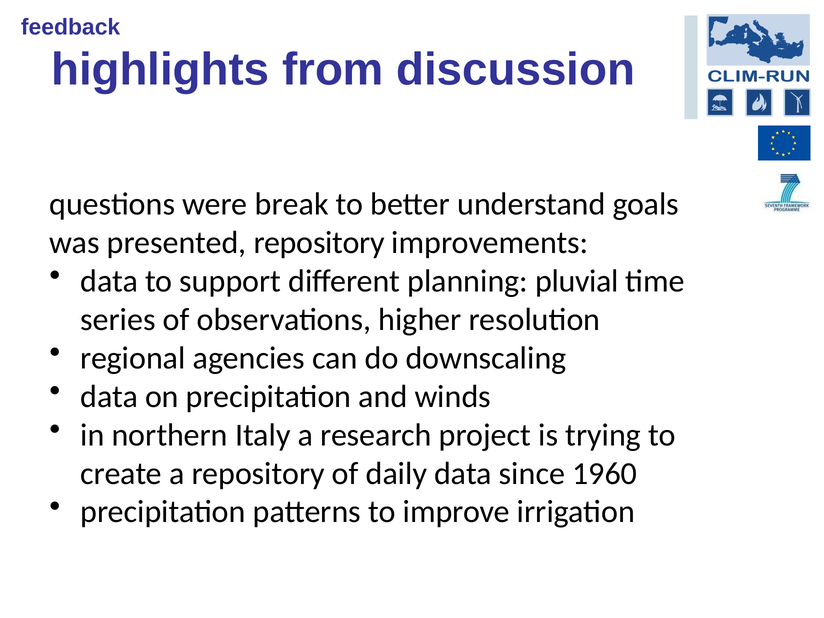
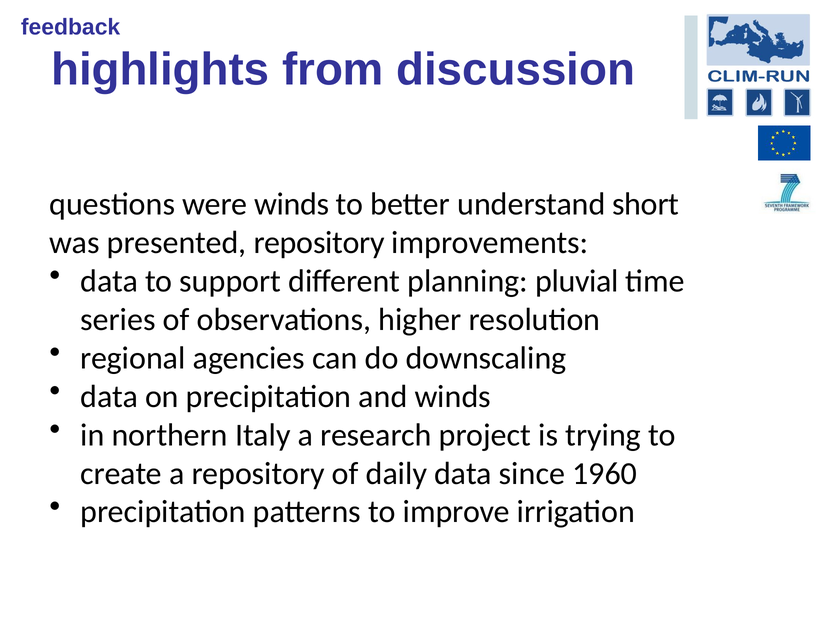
were break: break -> winds
goals: goals -> short
